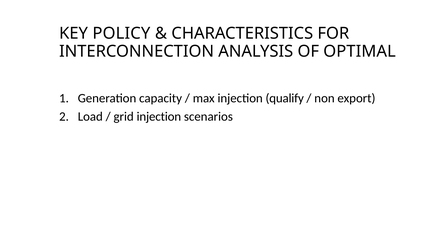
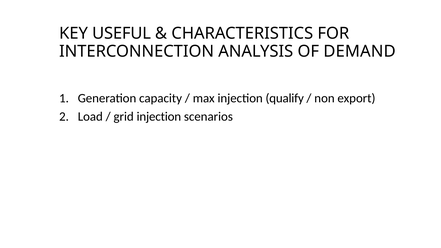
POLICY: POLICY -> USEFUL
OPTIMAL: OPTIMAL -> DEMAND
